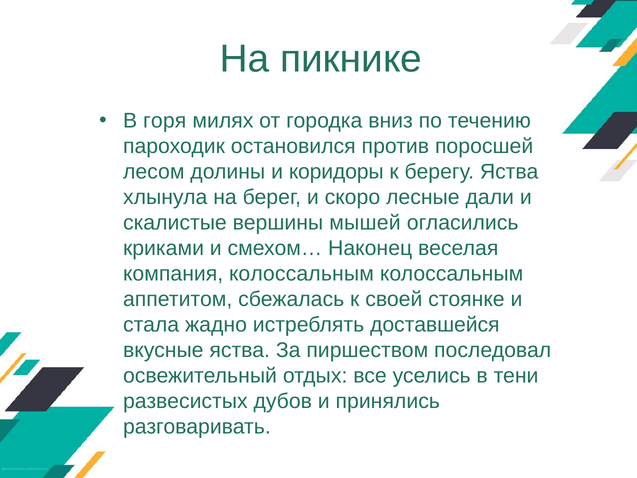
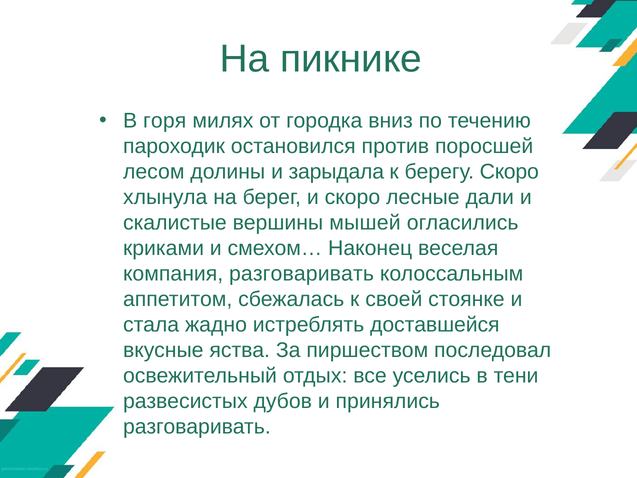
коридоры: коридоры -> зарыдала
берегу Яства: Яства -> Скоро
компания колоссальным: колоссальным -> разговаривать
